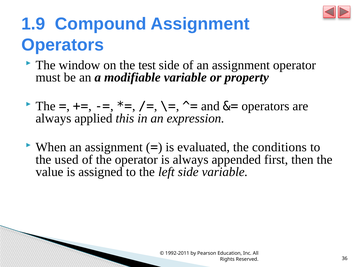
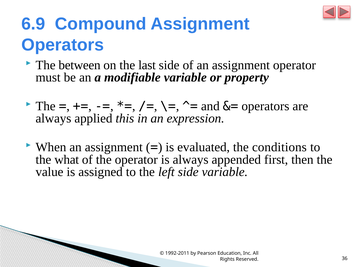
1.9: 1.9 -> 6.9
window: window -> between
test: test -> last
used: used -> what
